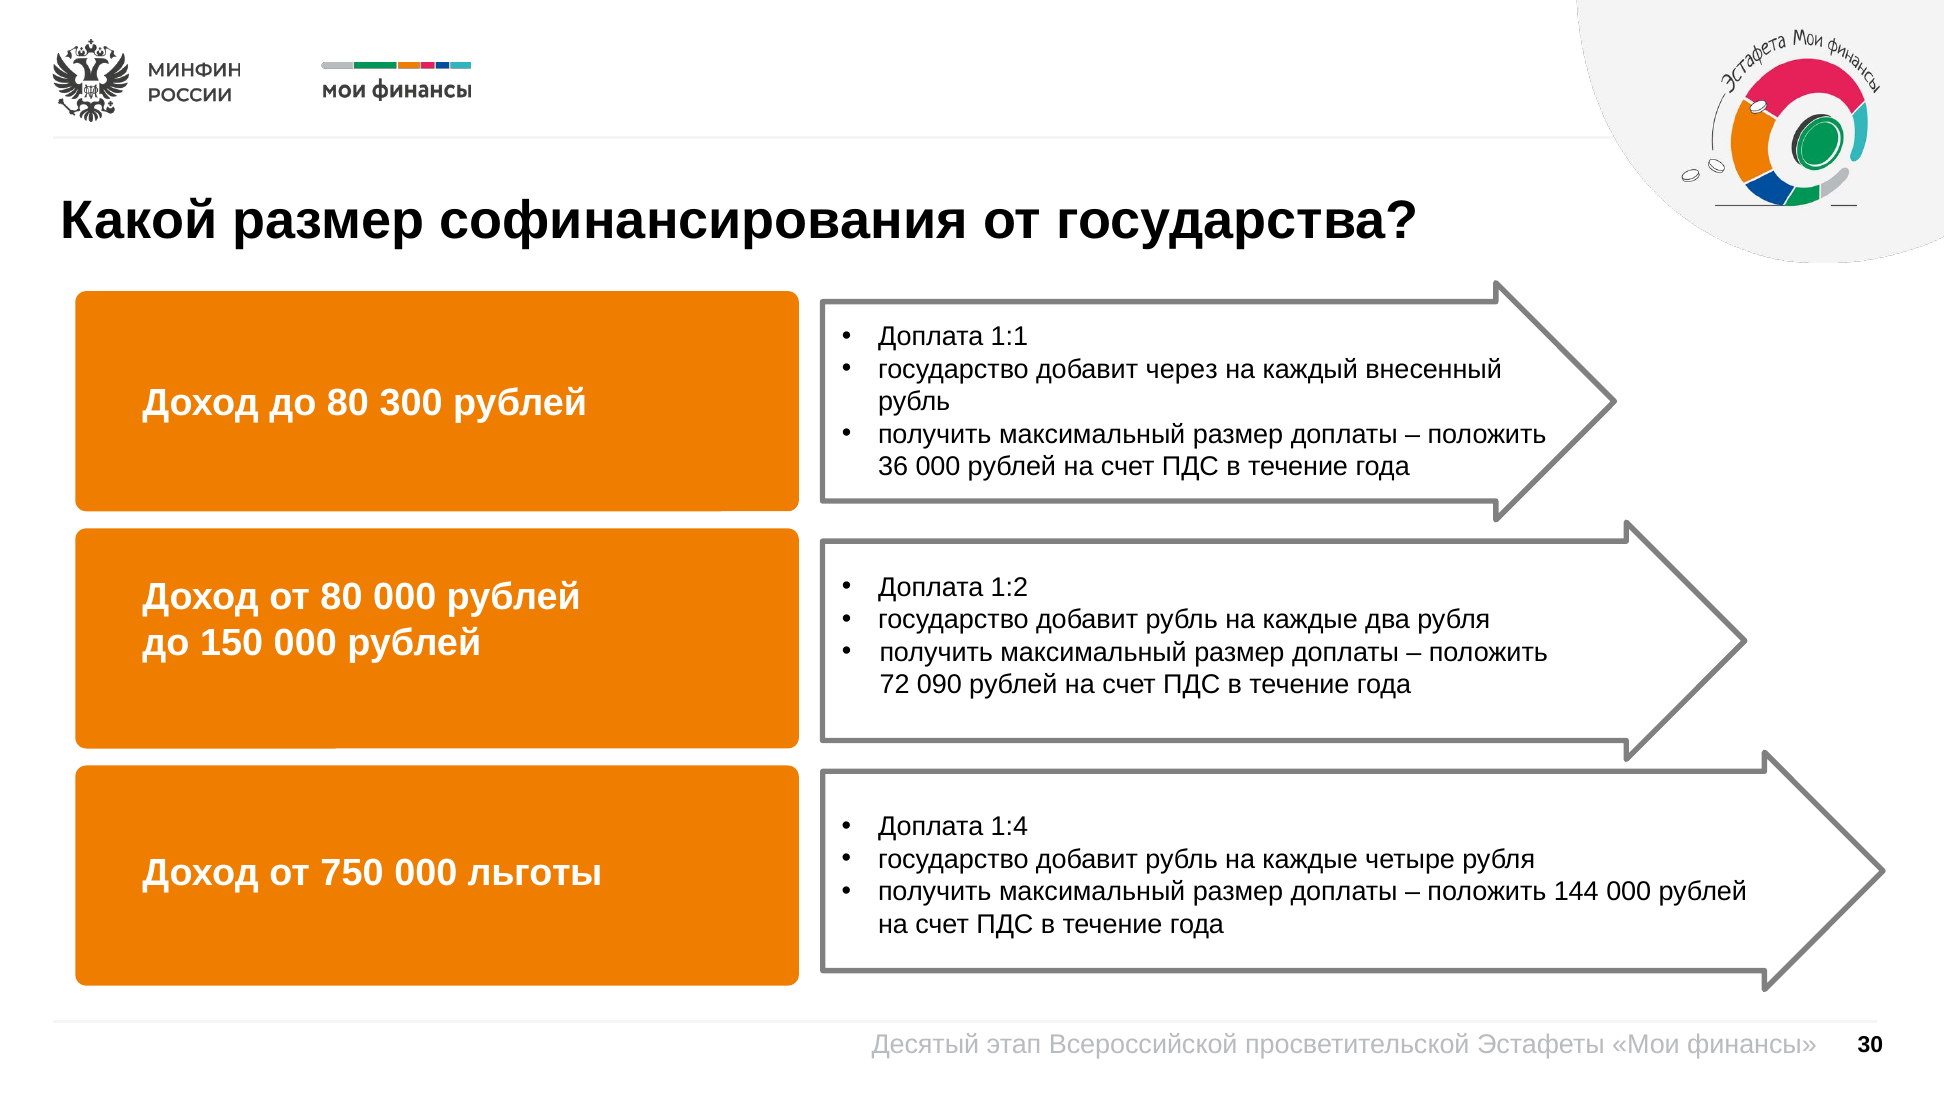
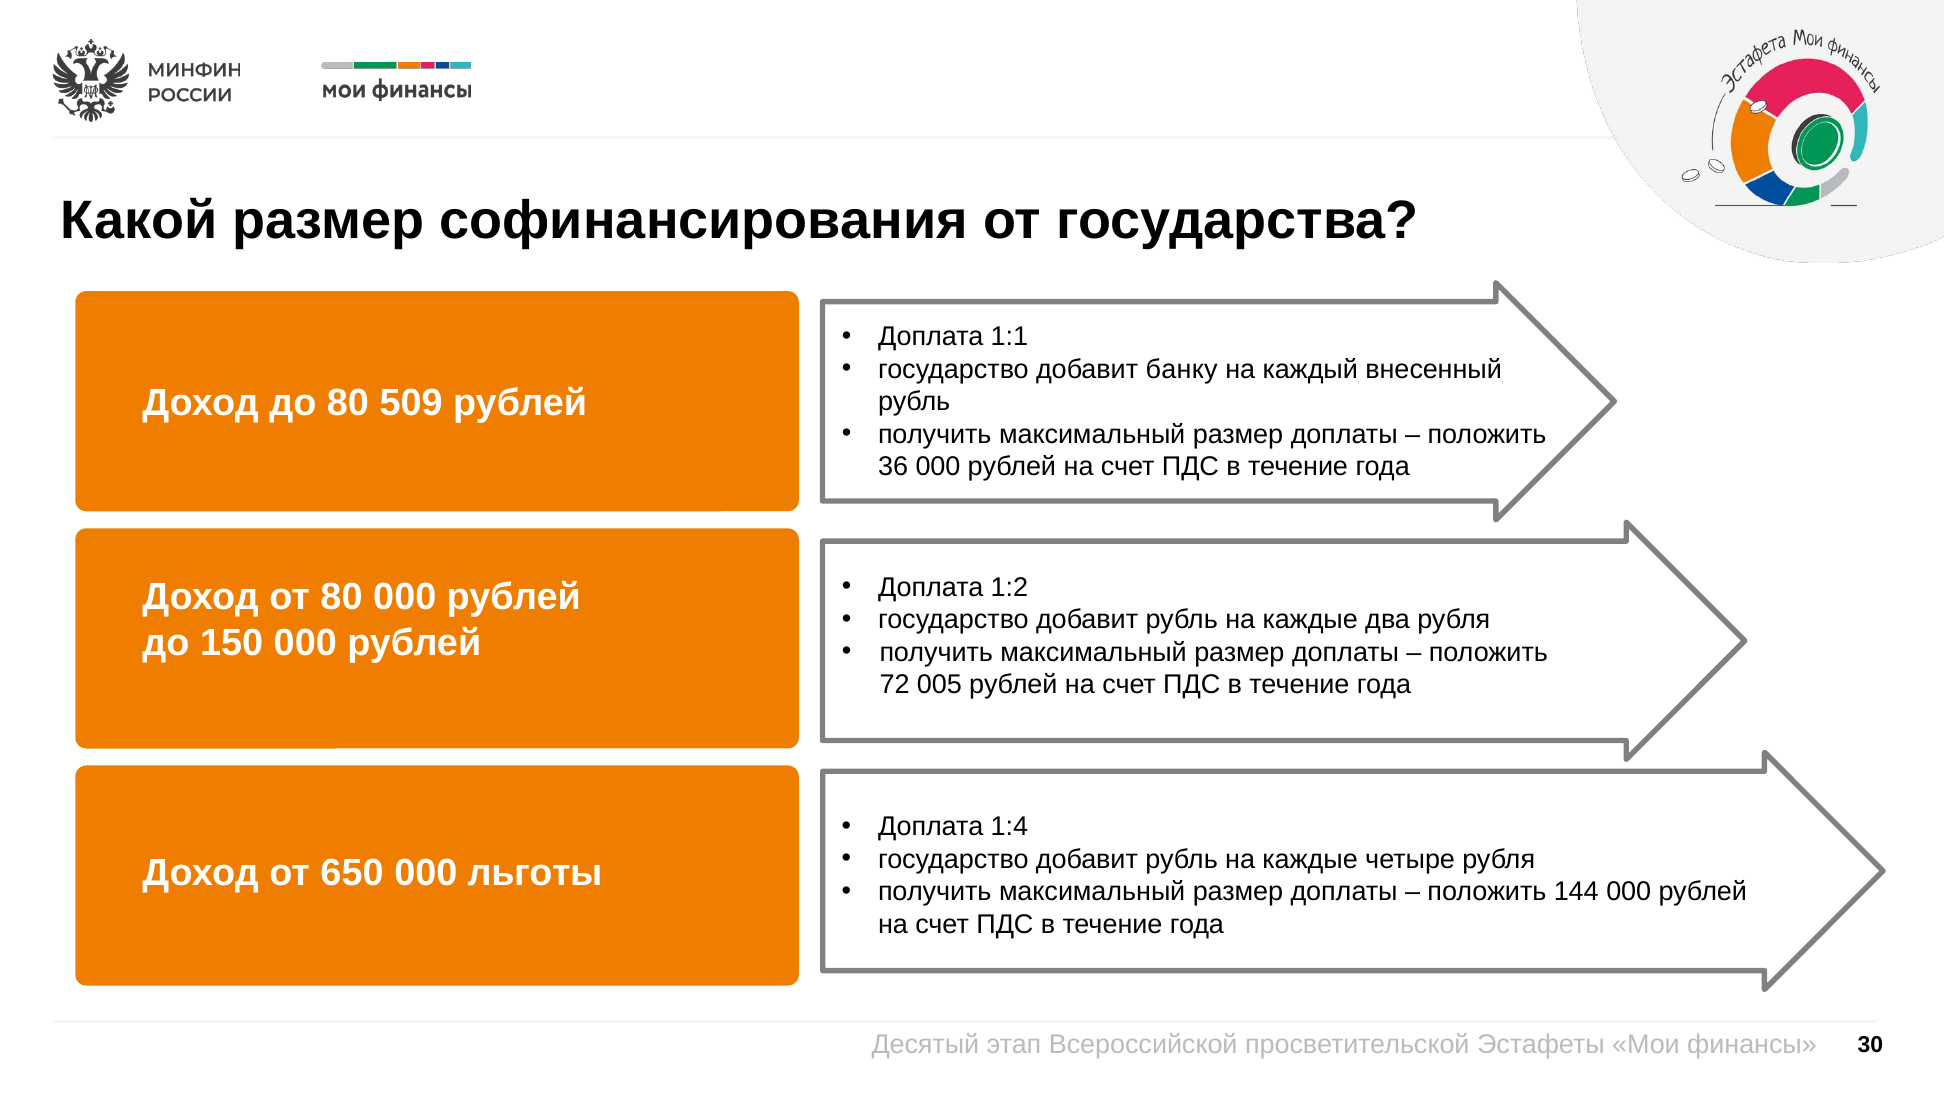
через: через -> банку
300: 300 -> 509
090: 090 -> 005
750: 750 -> 650
